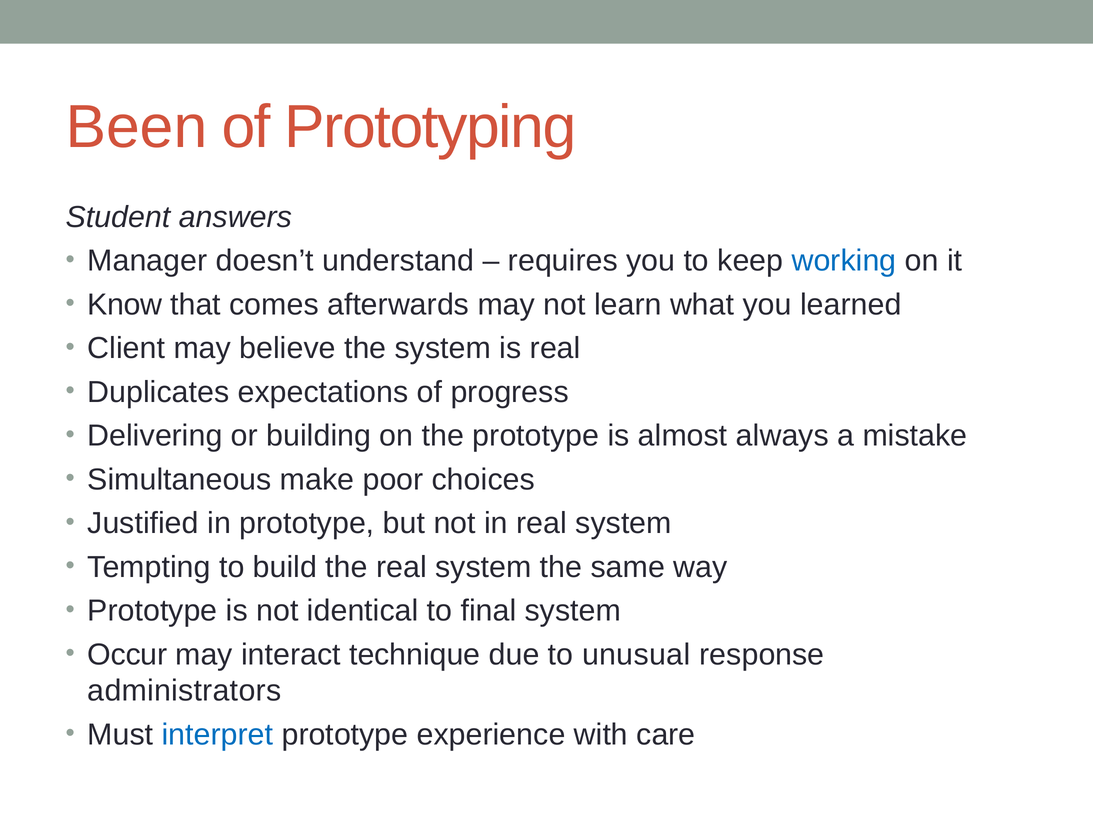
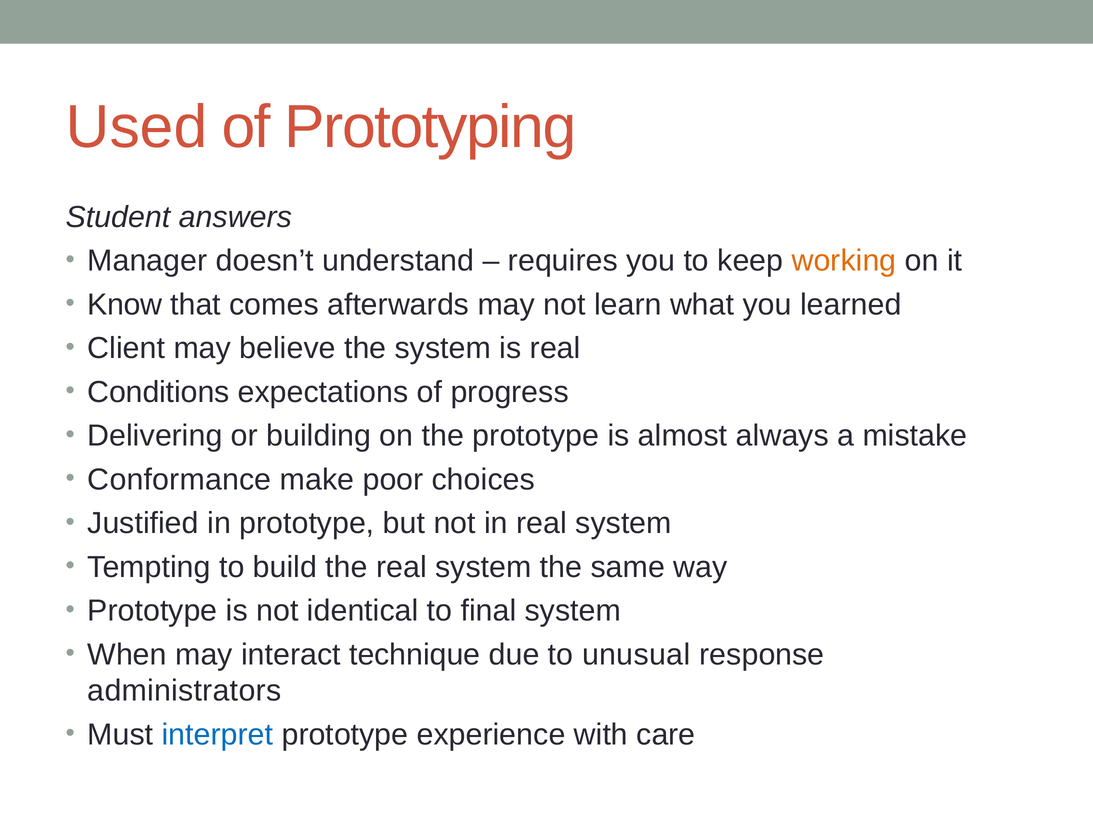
Been: Been -> Used
working colour: blue -> orange
Duplicates: Duplicates -> Conditions
Simultaneous: Simultaneous -> Conformance
Occur: Occur -> When
